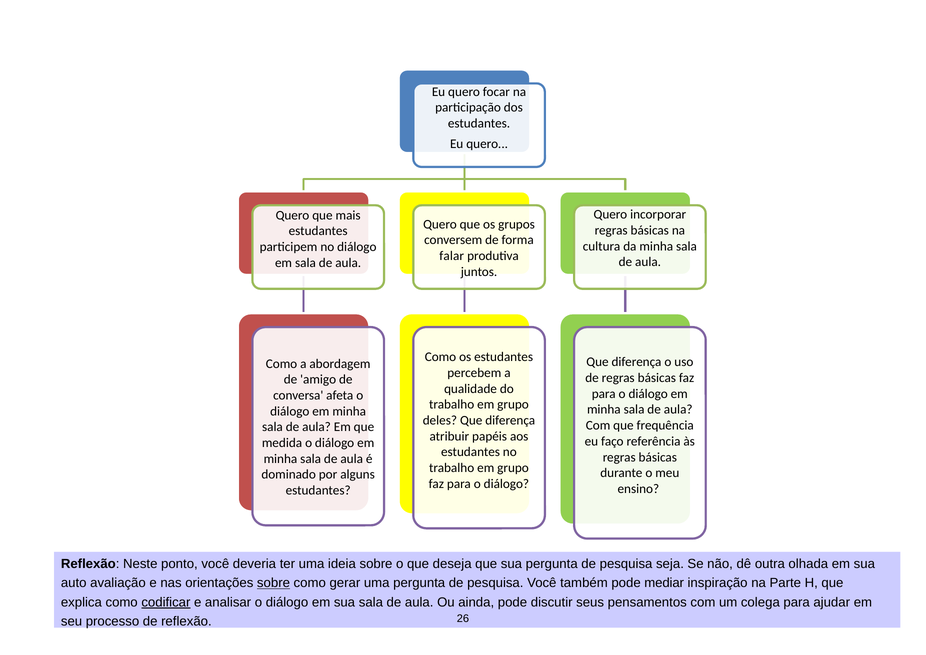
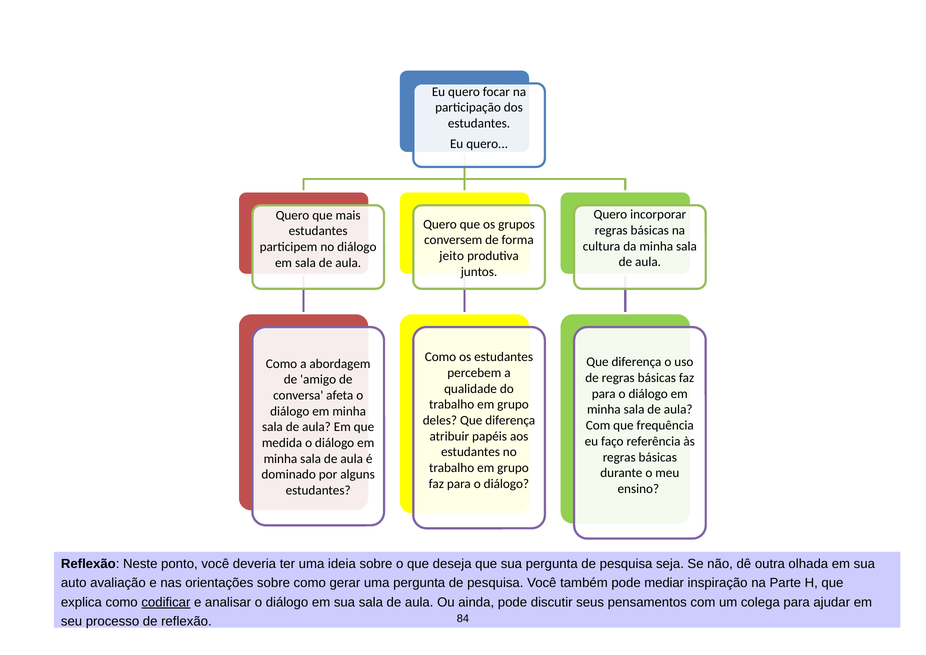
falar: falar -> jeito
sobre at (273, 583) underline: present -> none
26: 26 -> 84
